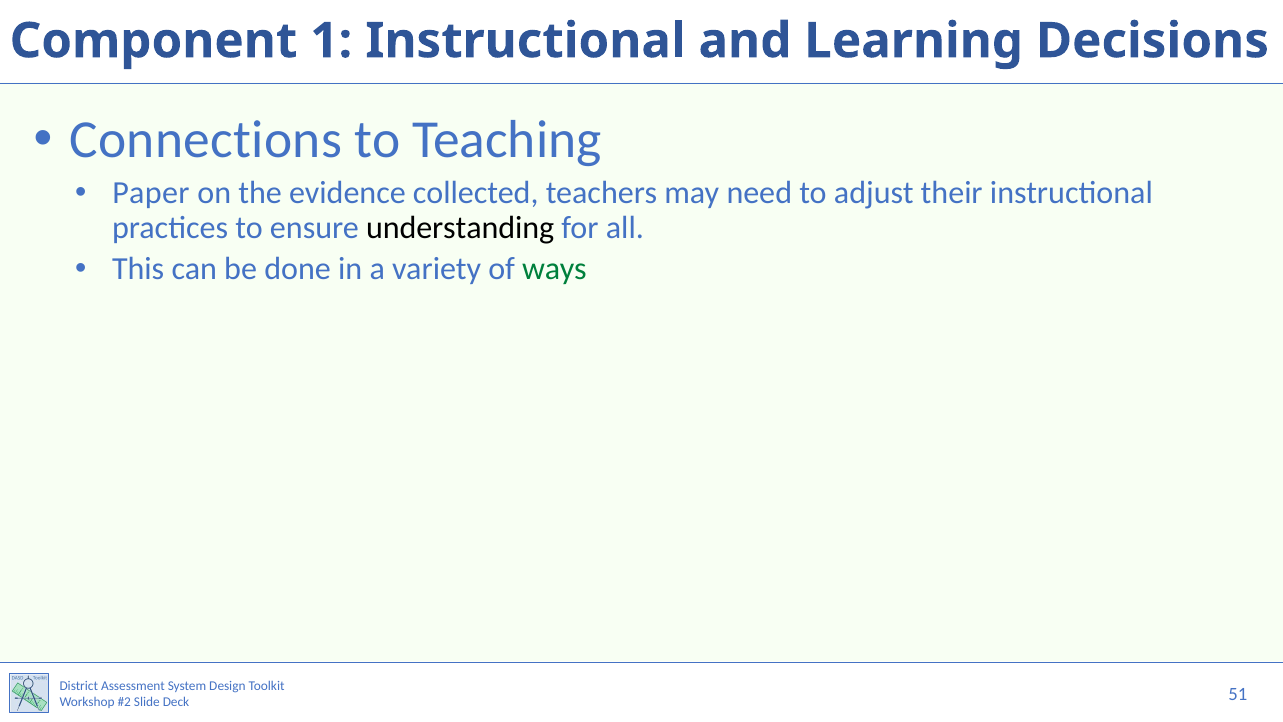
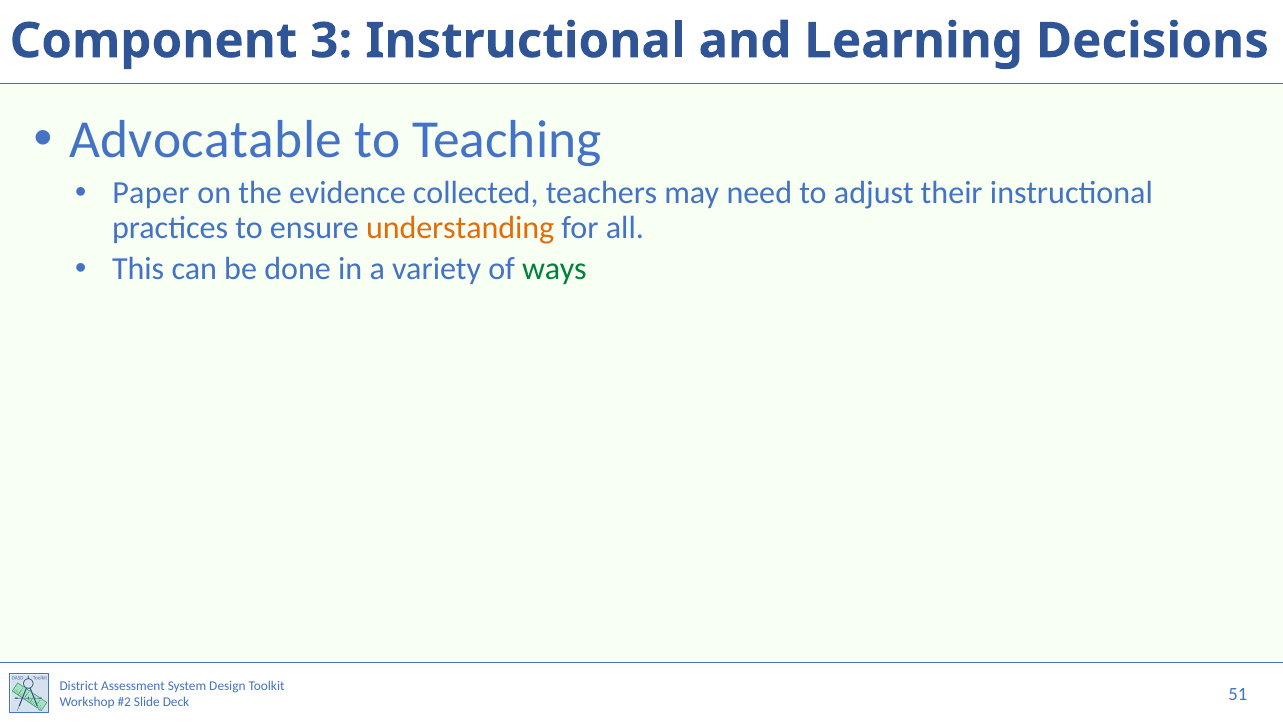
1: 1 -> 3
Connections: Connections -> Advocatable
understanding colour: black -> orange
